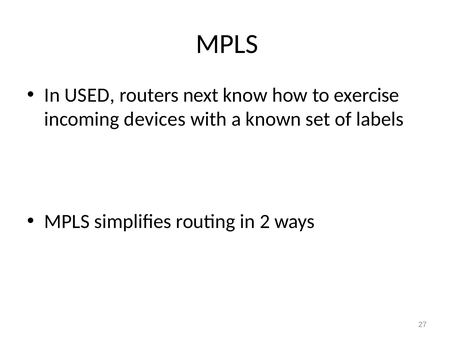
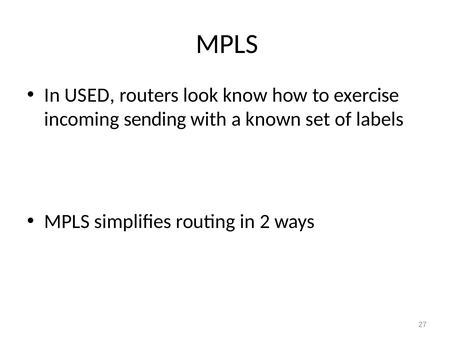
next: next -> look
devices: devices -> sending
